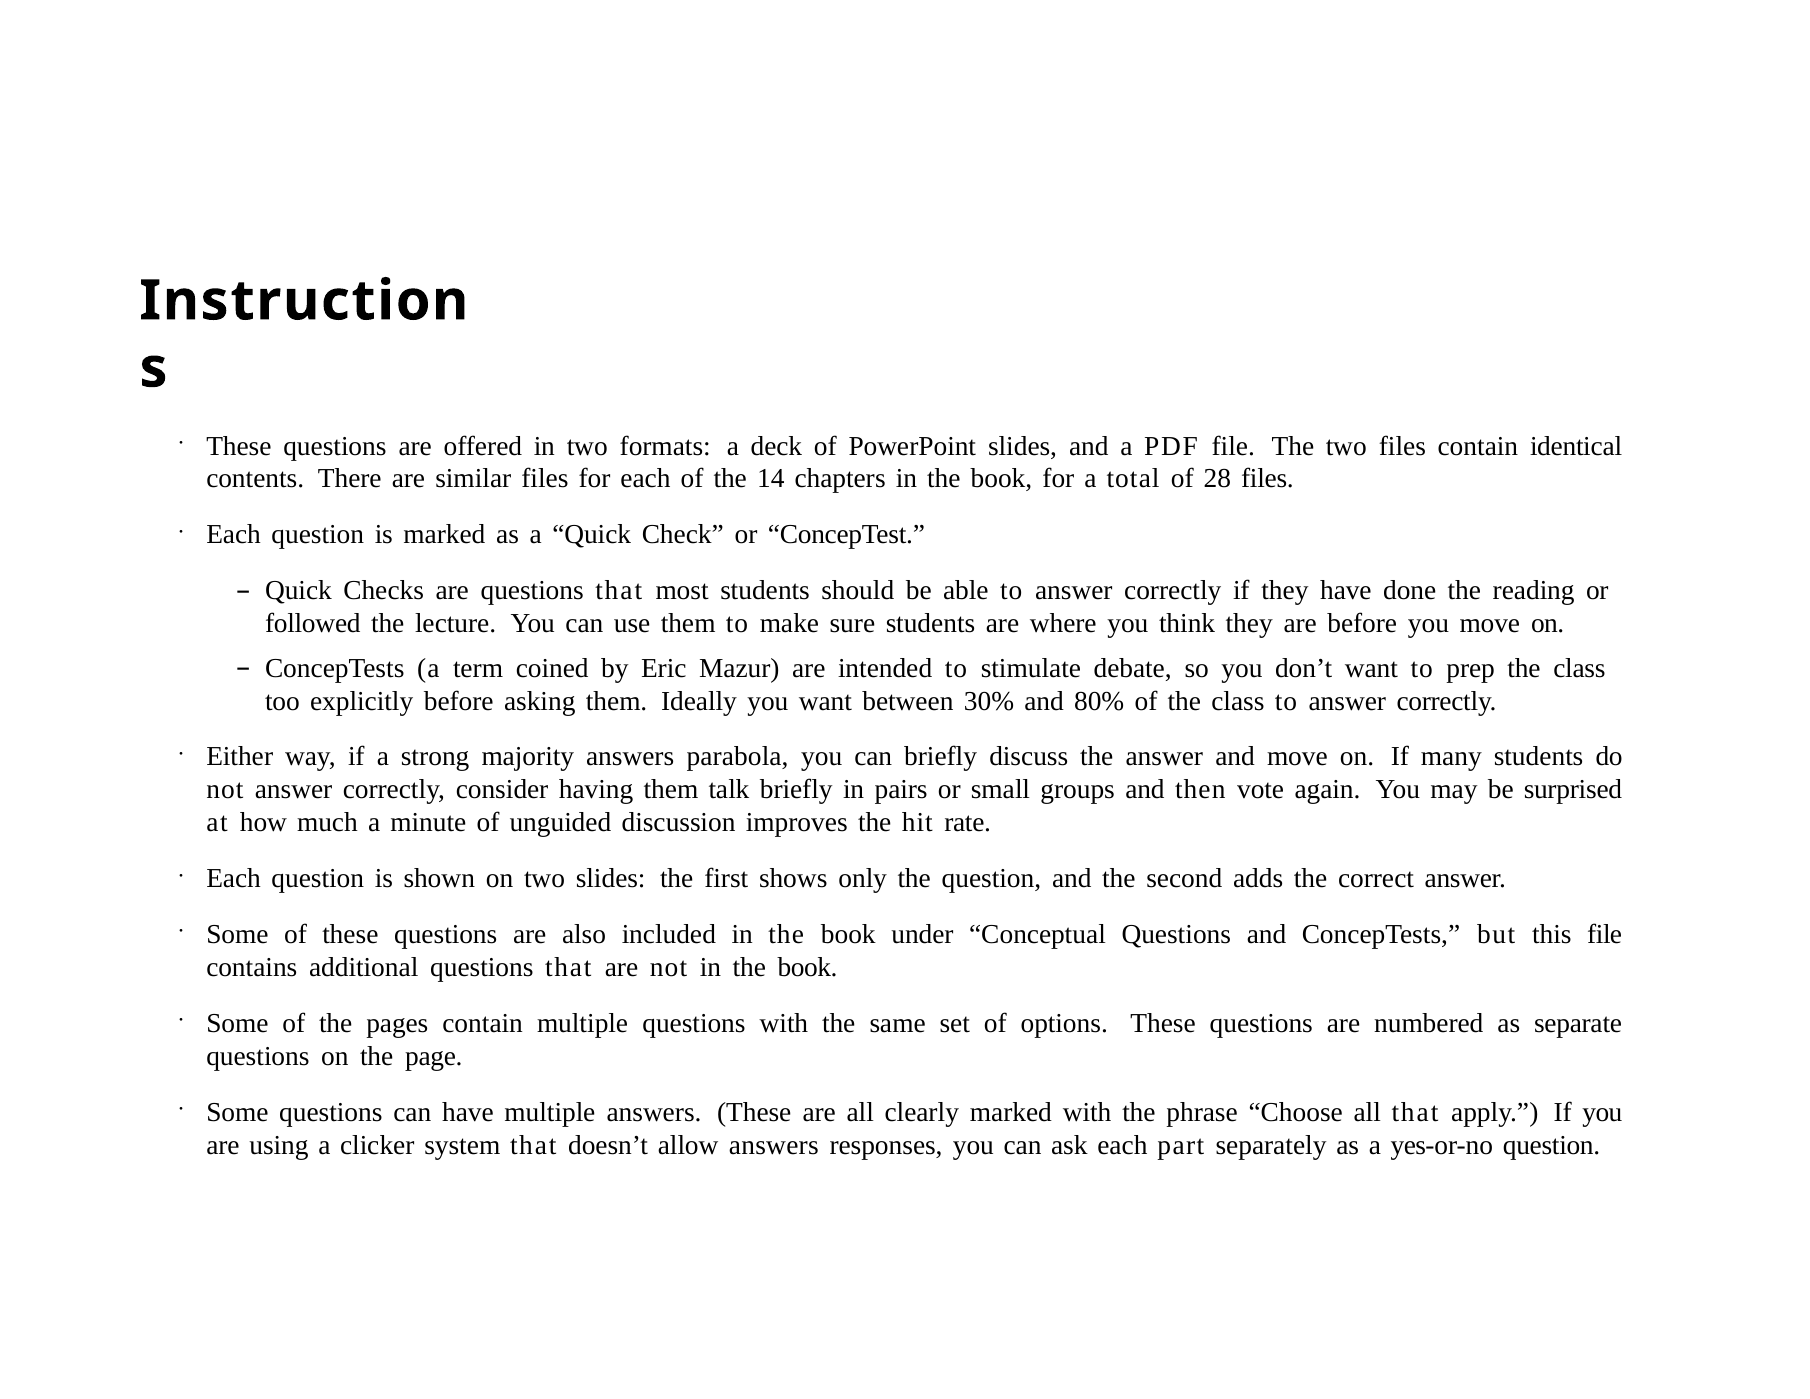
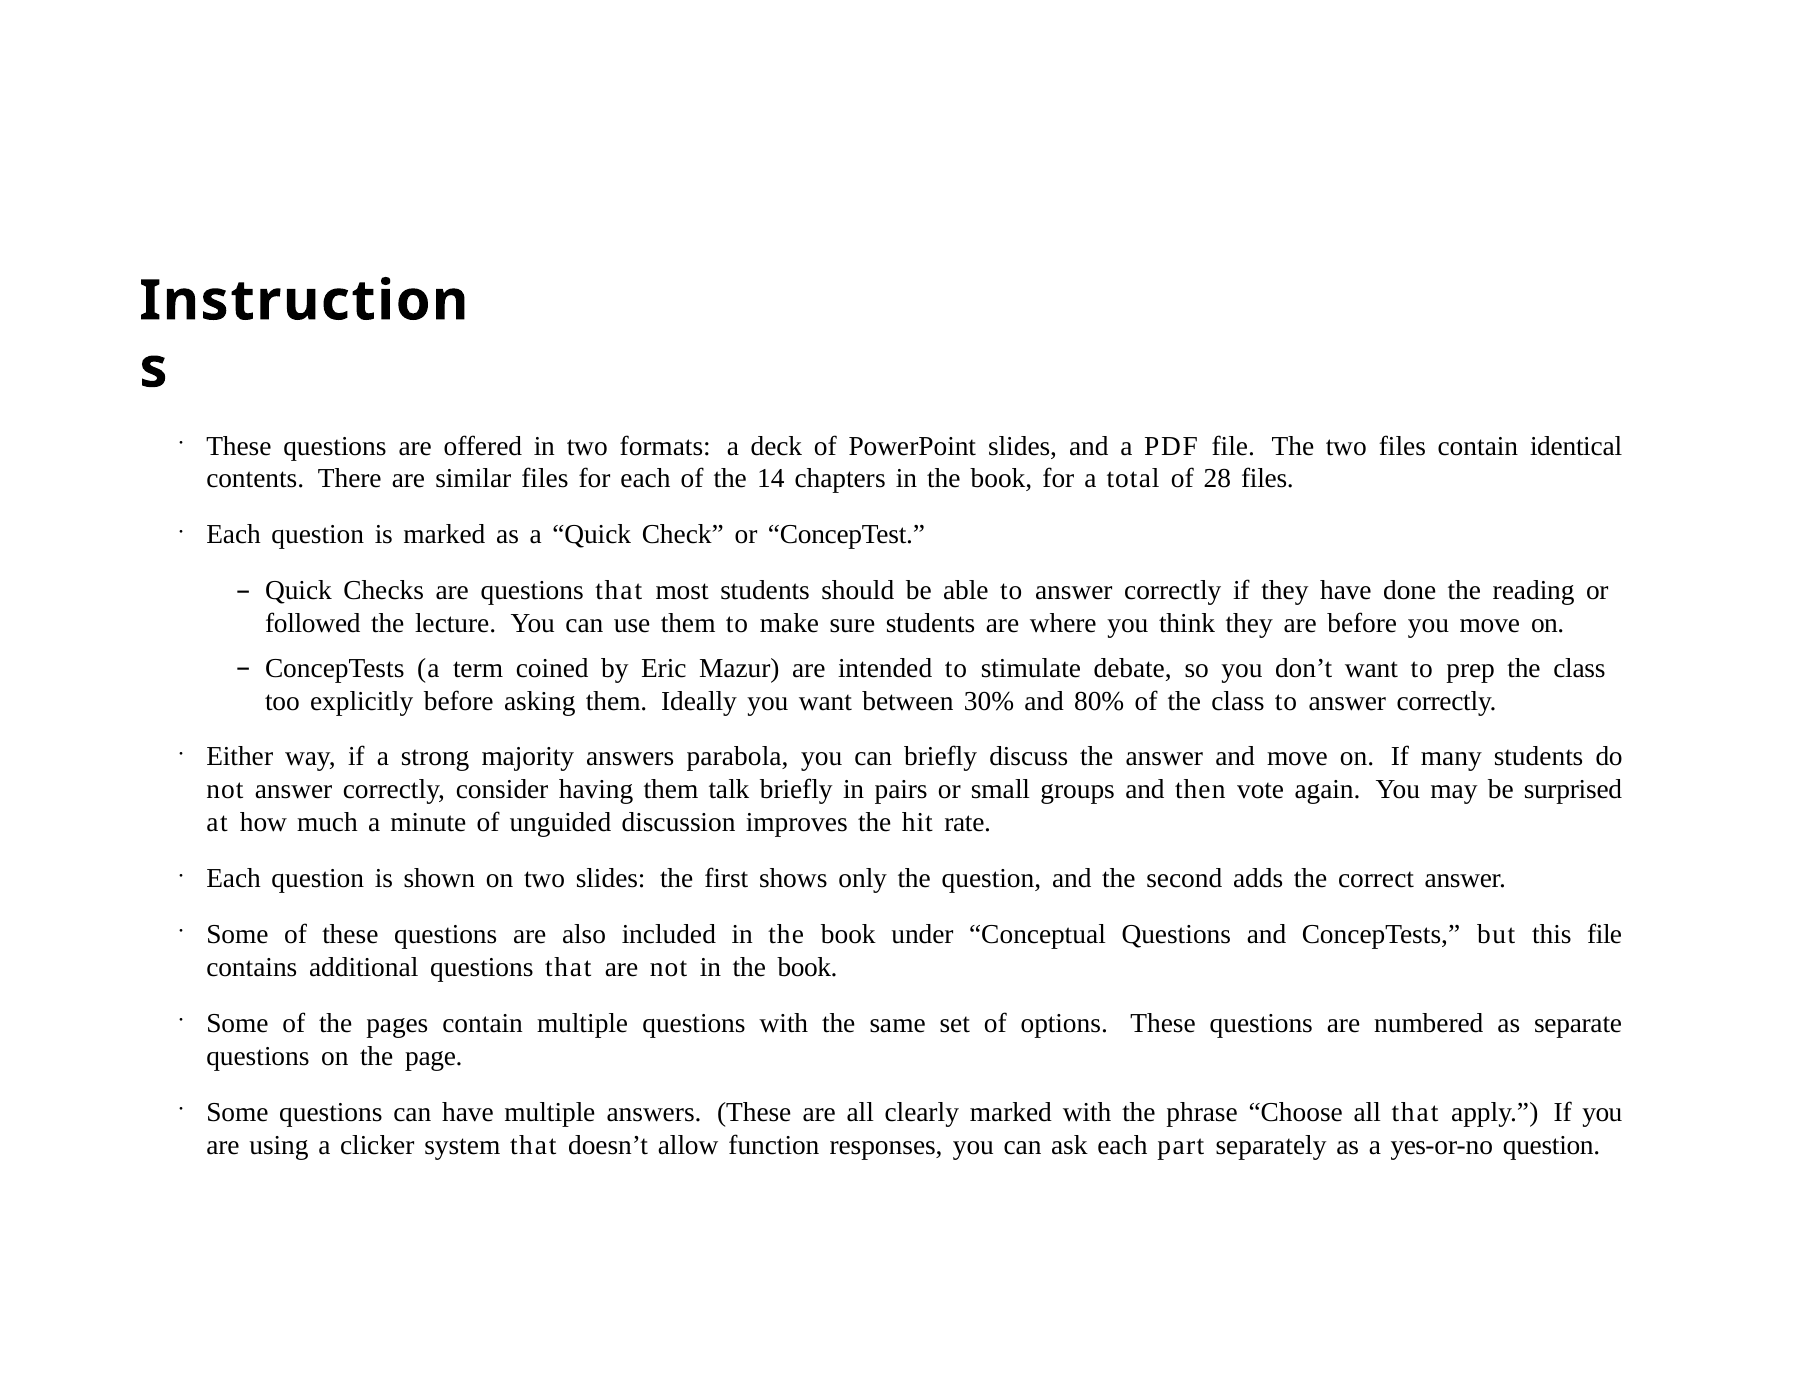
allow answers: answers -> function
